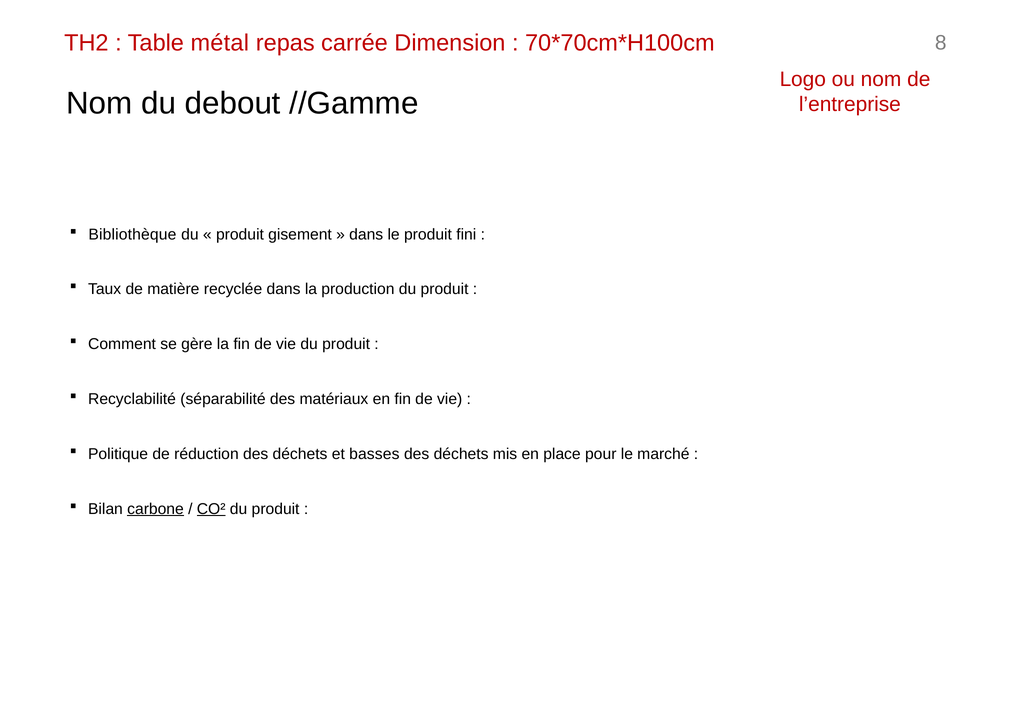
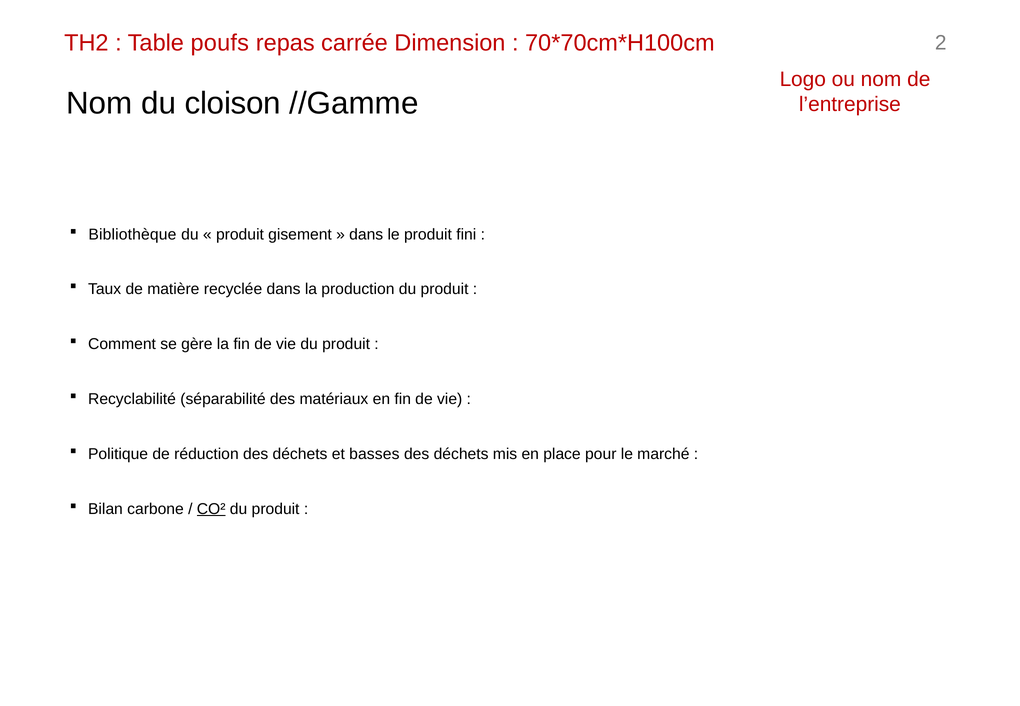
métal: métal -> poufs
8: 8 -> 2
debout: debout -> cloison
carbone underline: present -> none
